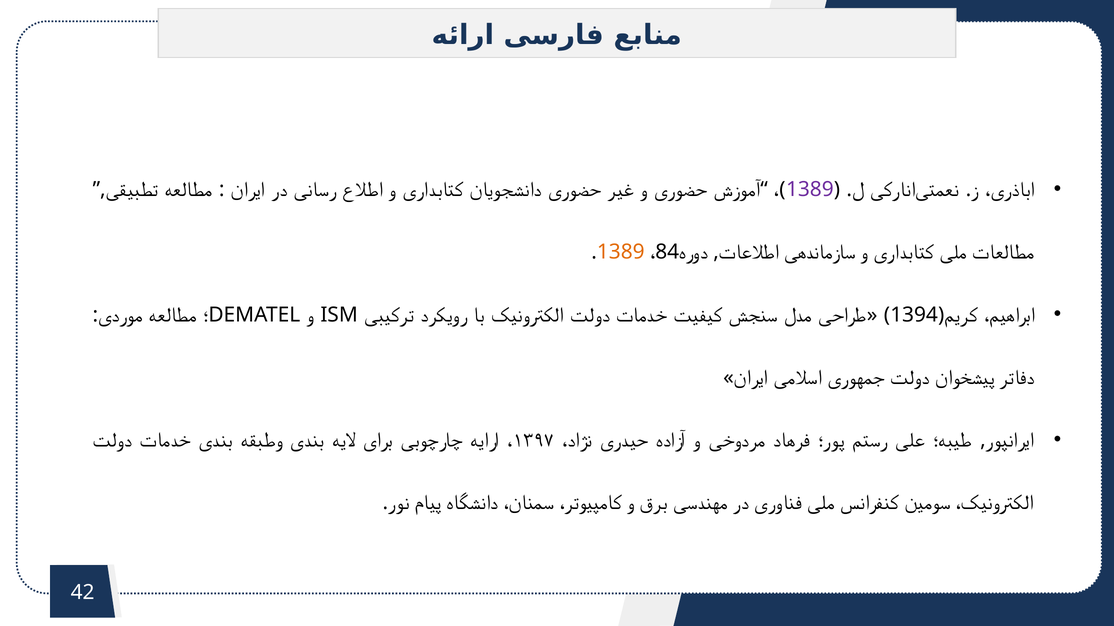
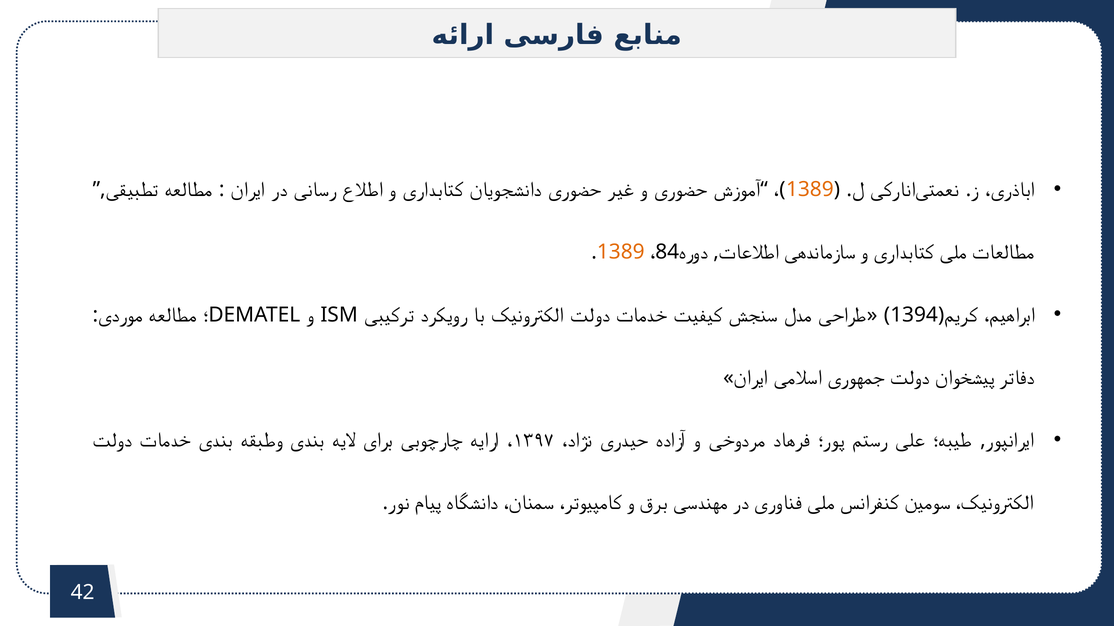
1389 at (810, 190) colour: purple -> orange
